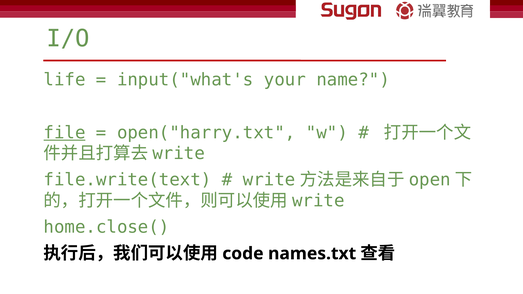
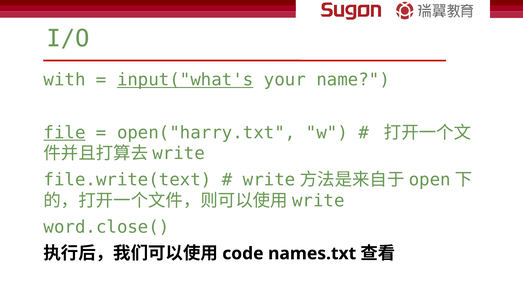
life: life -> with
input("what's underline: none -> present
home.close(: home.close( -> word.close(
